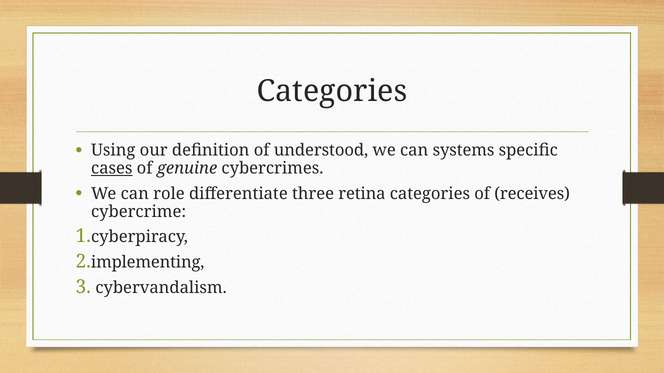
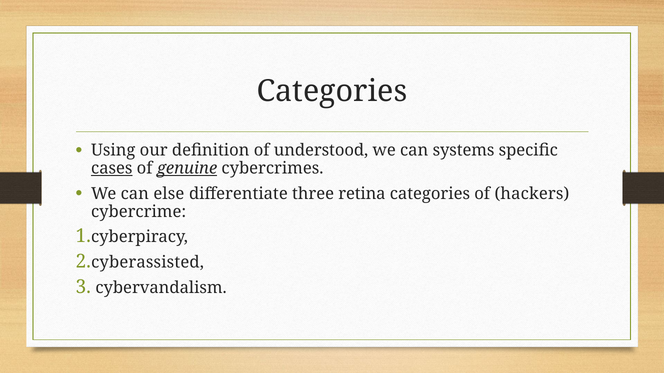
genuine underline: none -> present
role: role -> else
receives: receives -> hackers
implementing: implementing -> cyberassisted
